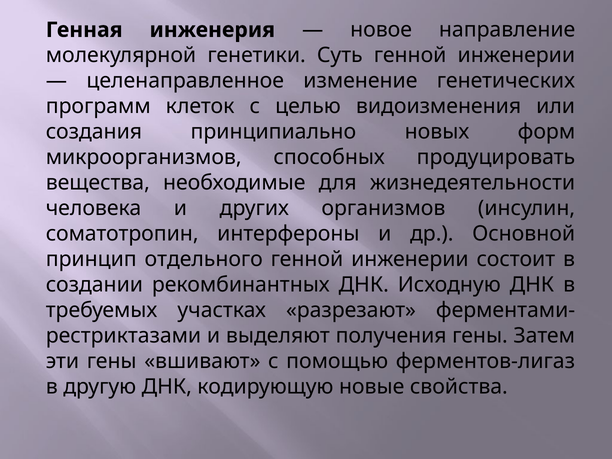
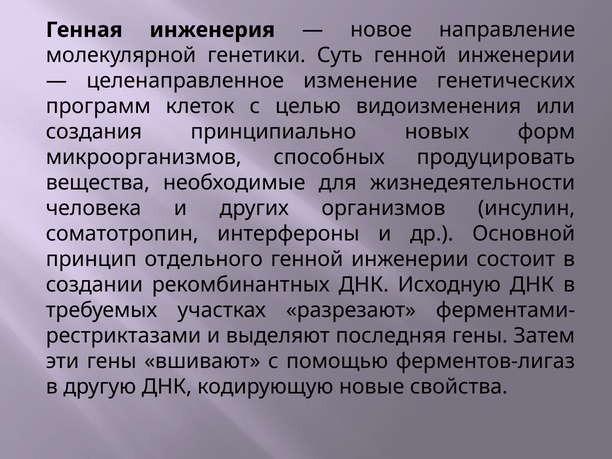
получения: получения -> последняя
